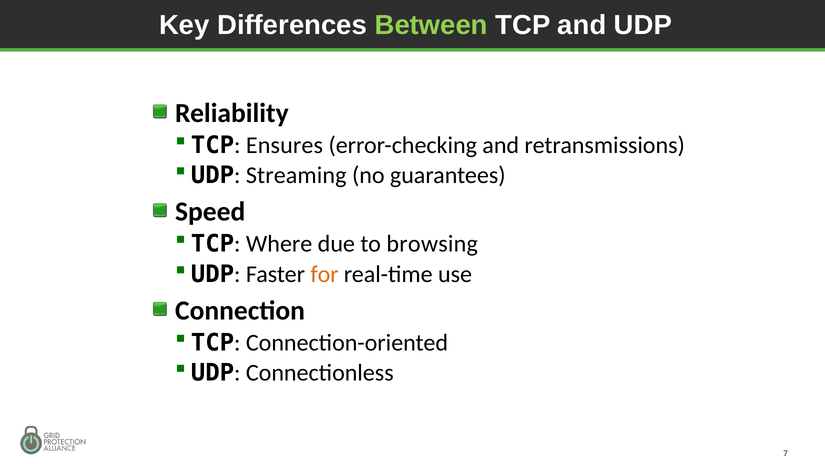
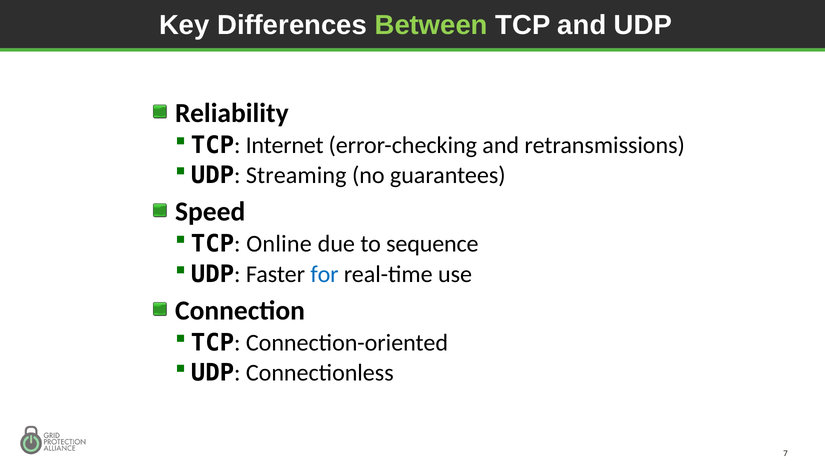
Ensures: Ensures -> Internet
Where: Where -> Online
browsing: browsing -> sequence
for colour: orange -> blue
